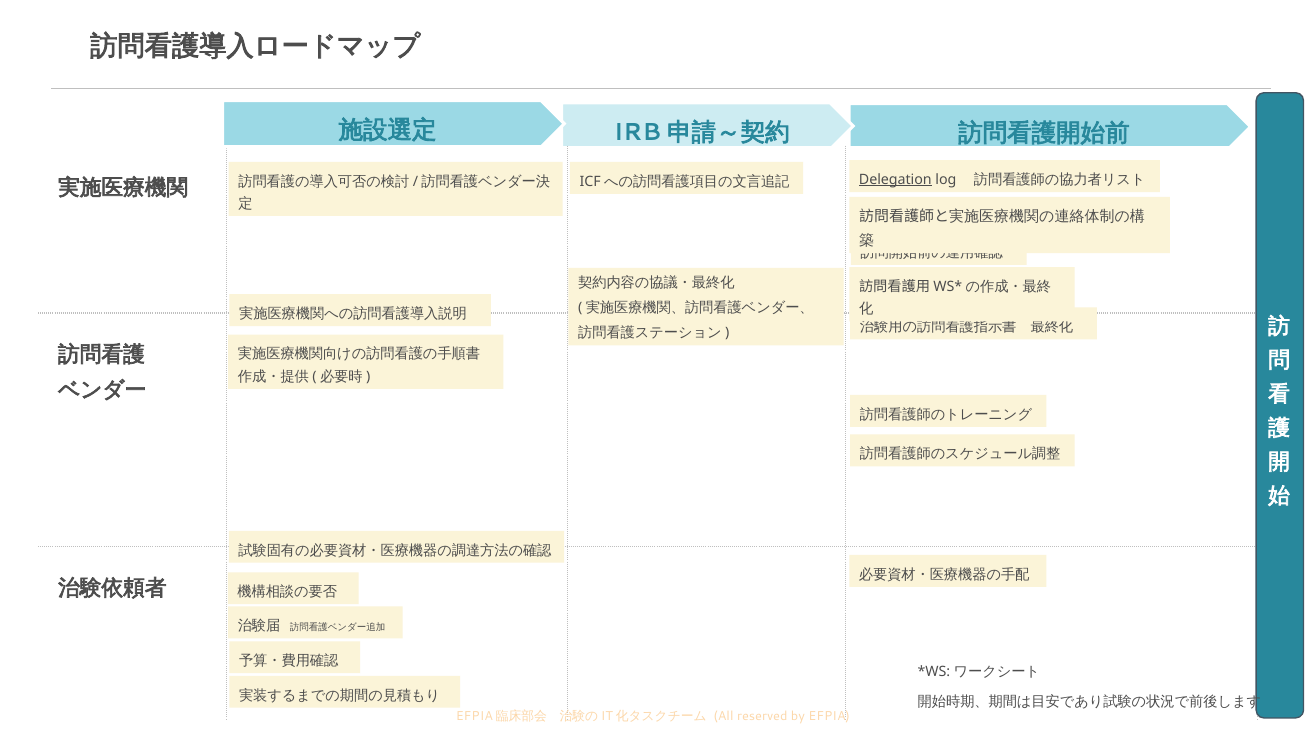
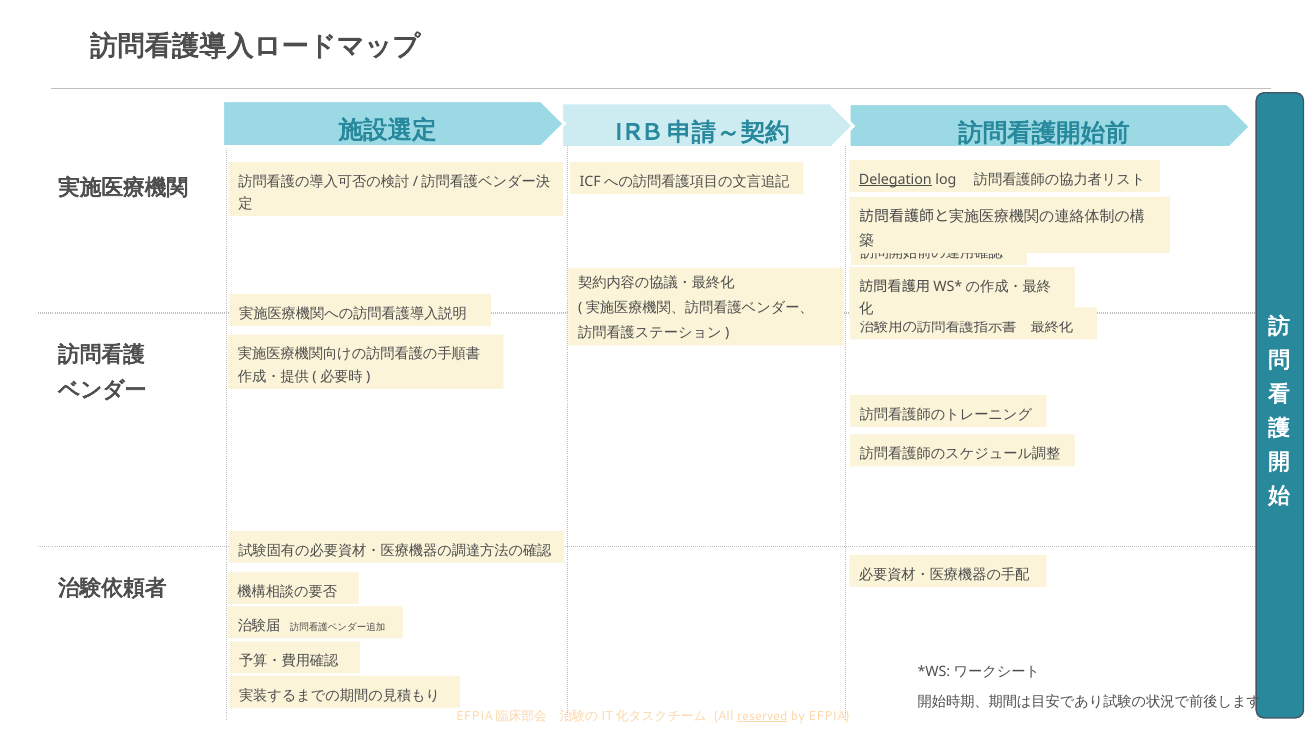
reserved underline: none -> present
